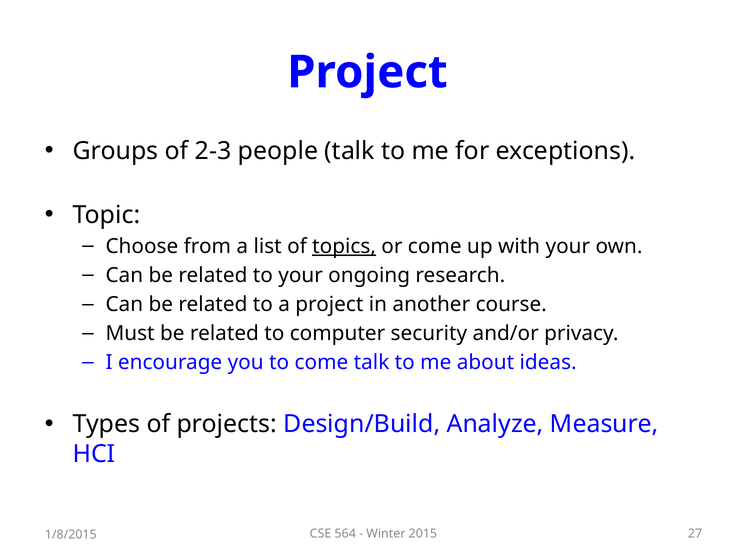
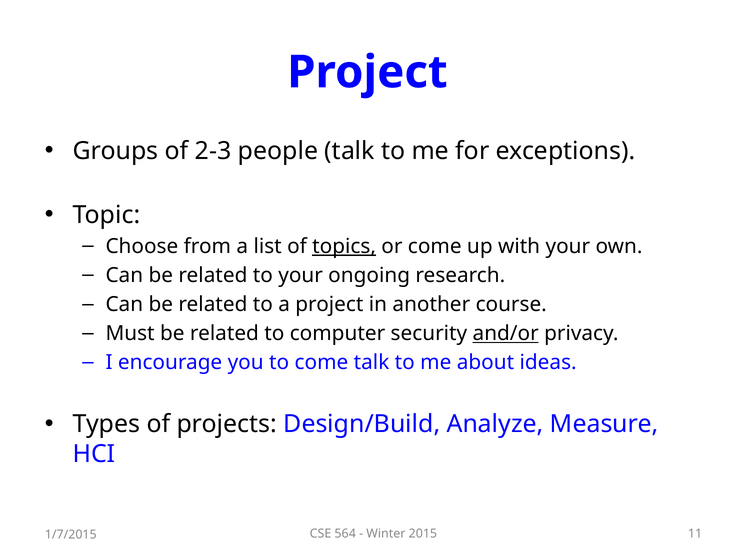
and/or underline: none -> present
27: 27 -> 11
1/8/2015: 1/8/2015 -> 1/7/2015
